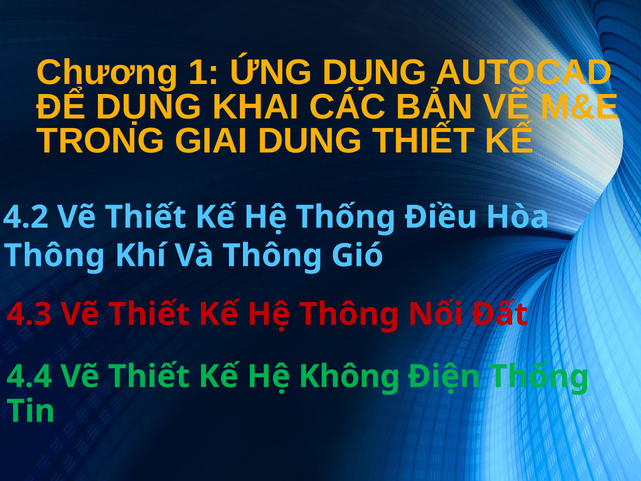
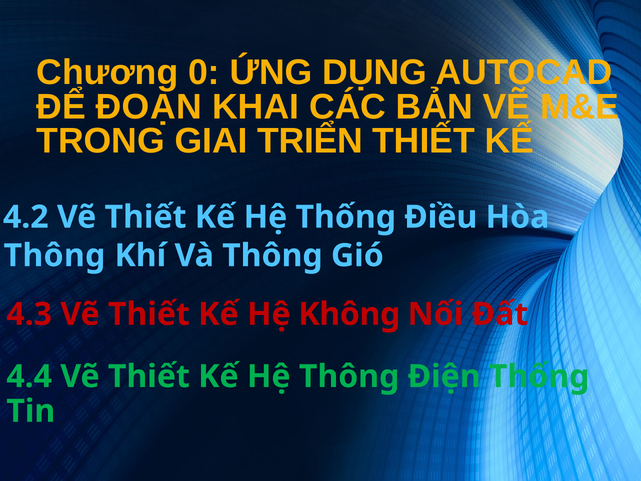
1: 1 -> 0
ĐỂ DỤNG: DỤNG -> ĐOẠN
DUNG: DUNG -> TRIỂN
Hệ Thông: Thông -> Không
Hệ Không: Không -> Thông
